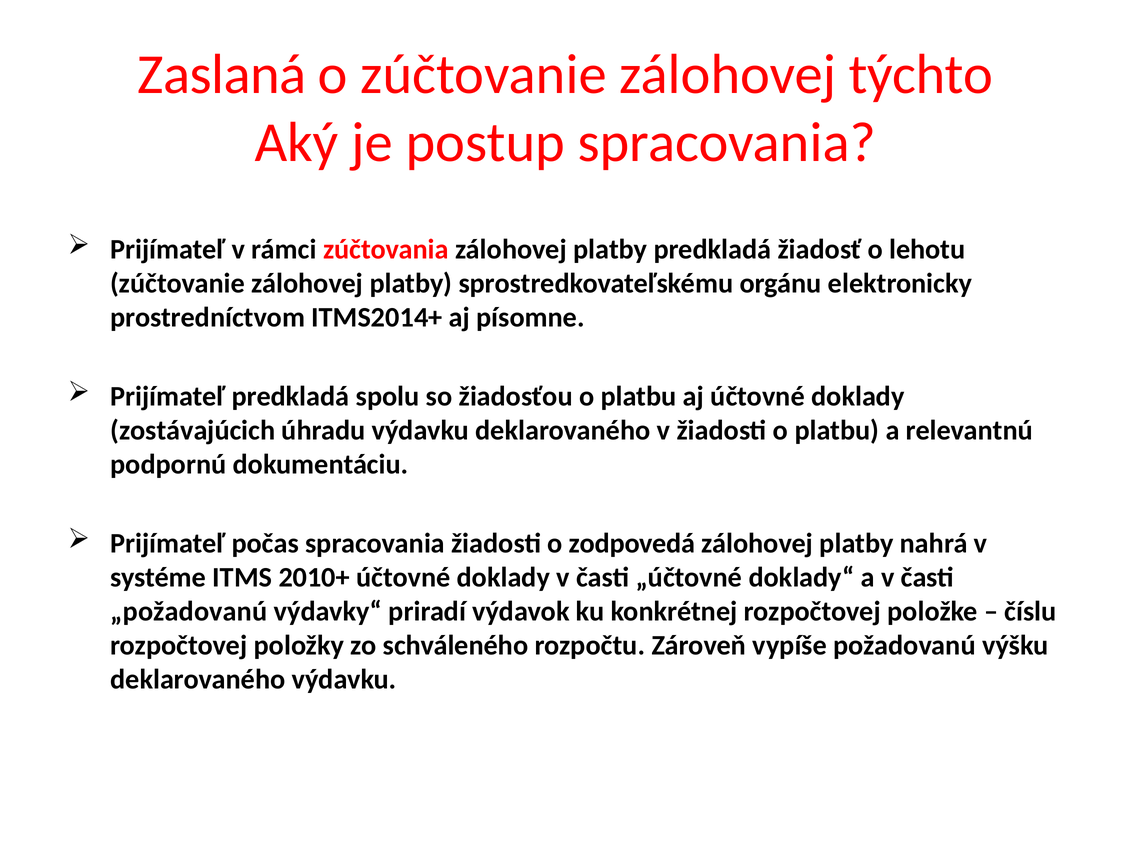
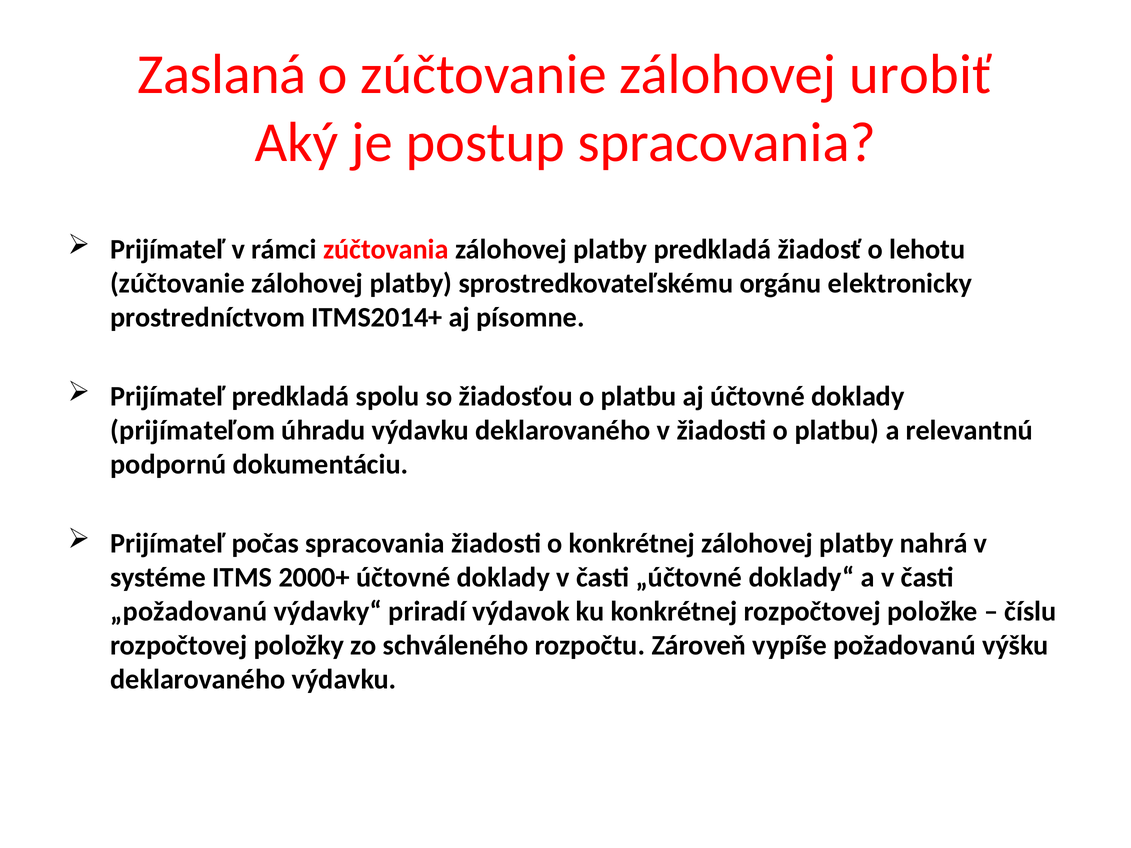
týchto: týchto -> urobiť
zostávajúcich: zostávajúcich -> prijímateľom
o zodpovedá: zodpovedá -> konkrétnej
2010+: 2010+ -> 2000+
